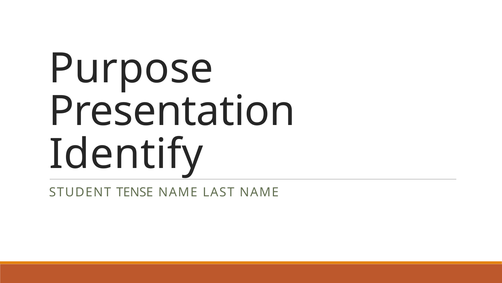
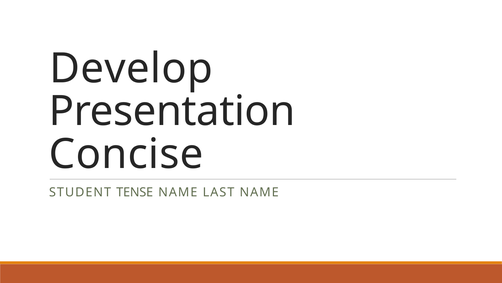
Purpose: Purpose -> Develop
Identify: Identify -> Concise
